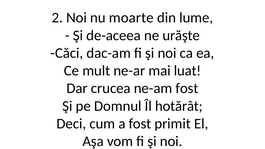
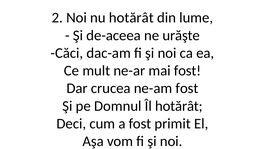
nu moarte: moarte -> hotărât
mai luat: luat -> fost
